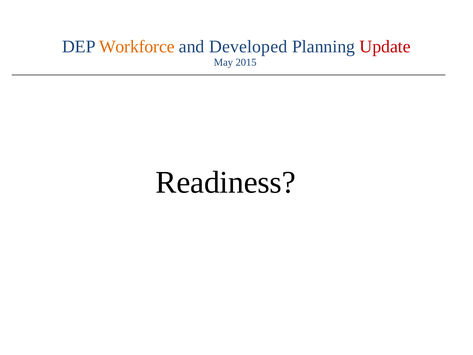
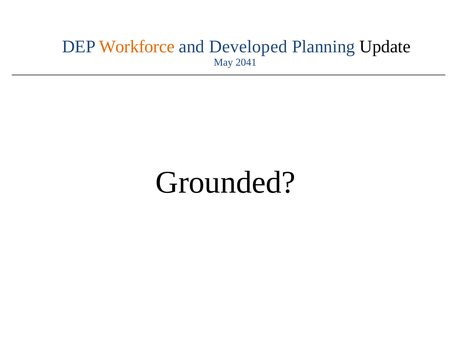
Update colour: red -> black
2015: 2015 -> 2041
Readiness: Readiness -> Grounded
